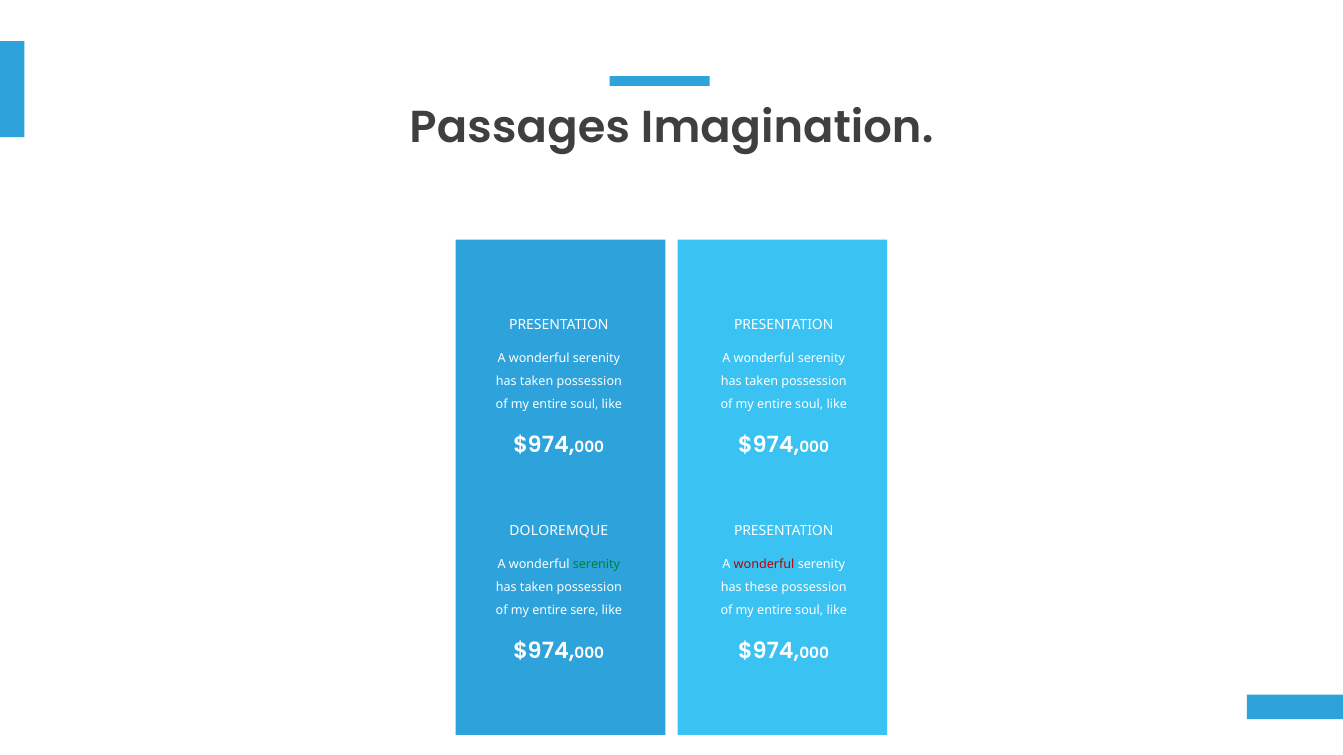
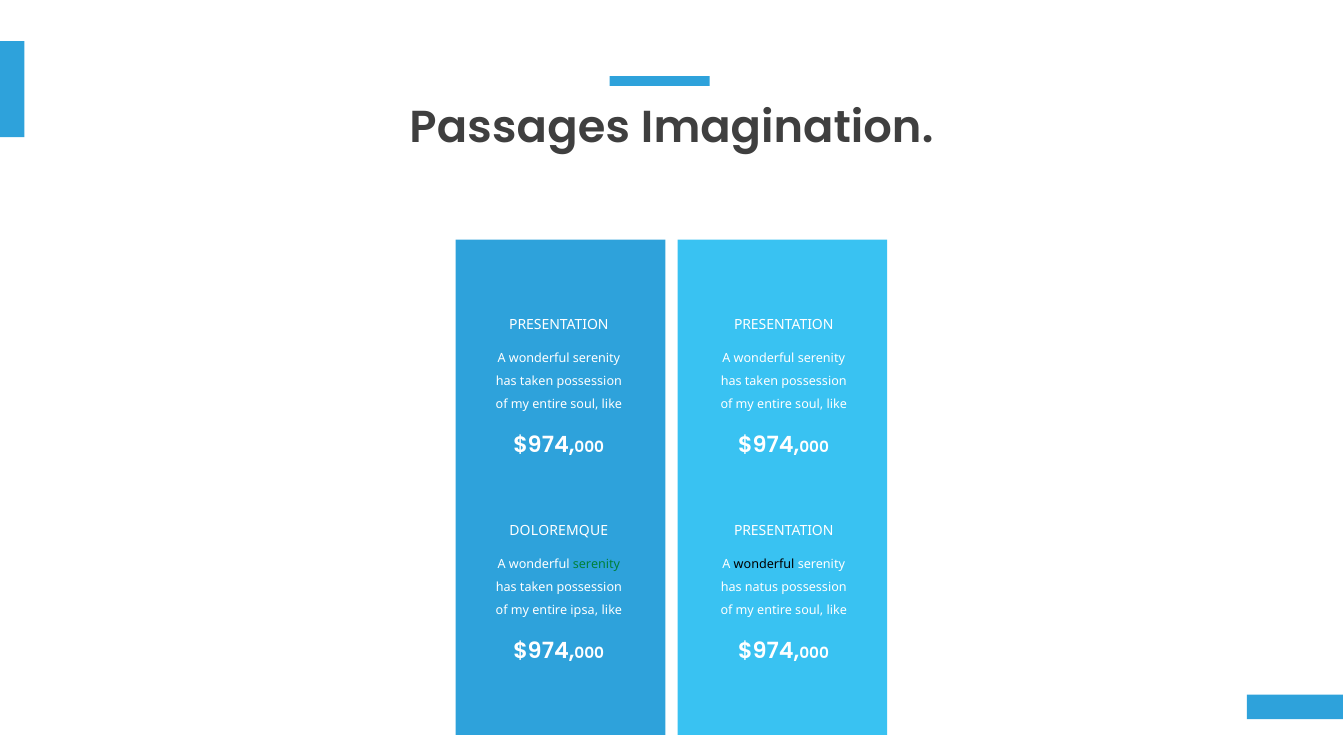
wonderful at (764, 565) colour: red -> black
these: these -> natus
sere: sere -> ipsa
